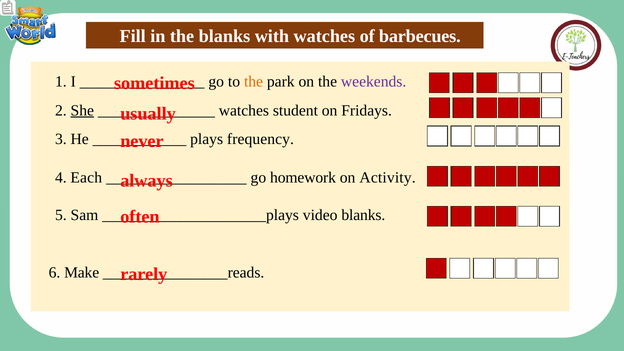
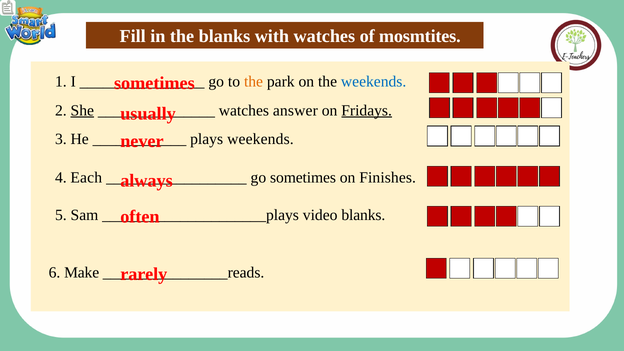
barbecues: barbecues -> mosmtites
weekends at (374, 82) colour: purple -> blue
student: student -> answer
Fridays underline: none -> present
plays frequency: frequency -> weekends
go homework: homework -> sometimes
Activity: Activity -> Finishes
